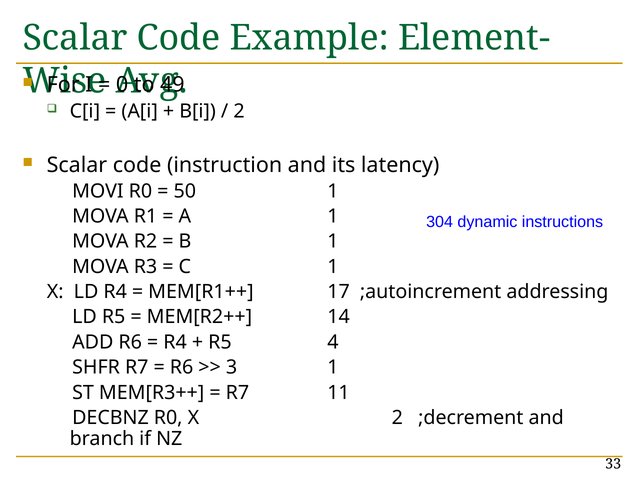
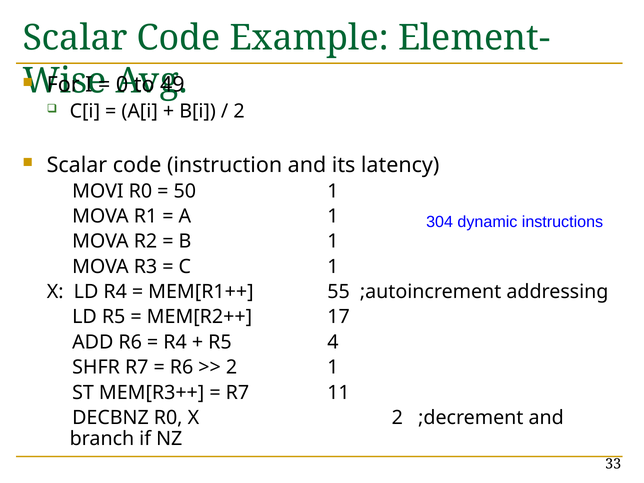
17: 17 -> 55
14: 14 -> 17
3 at (232, 367): 3 -> 2
